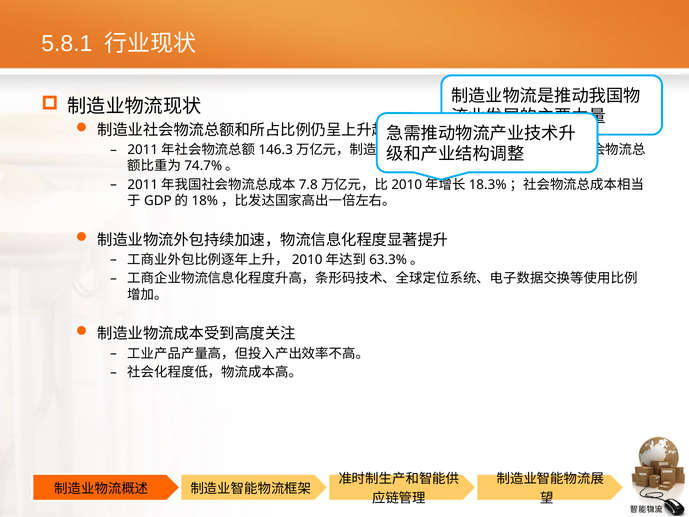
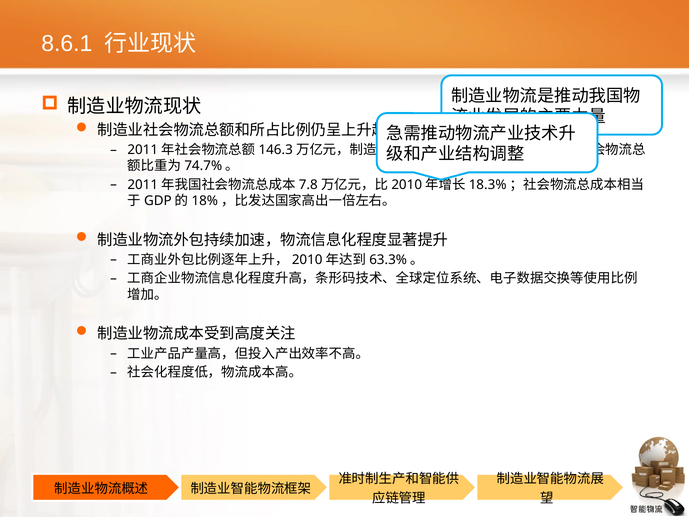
5.8.1: 5.8.1 -> 8.6.1
